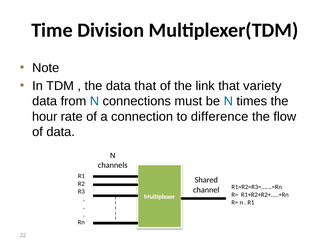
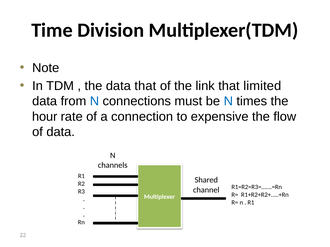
variety: variety -> limited
difference: difference -> expensive
